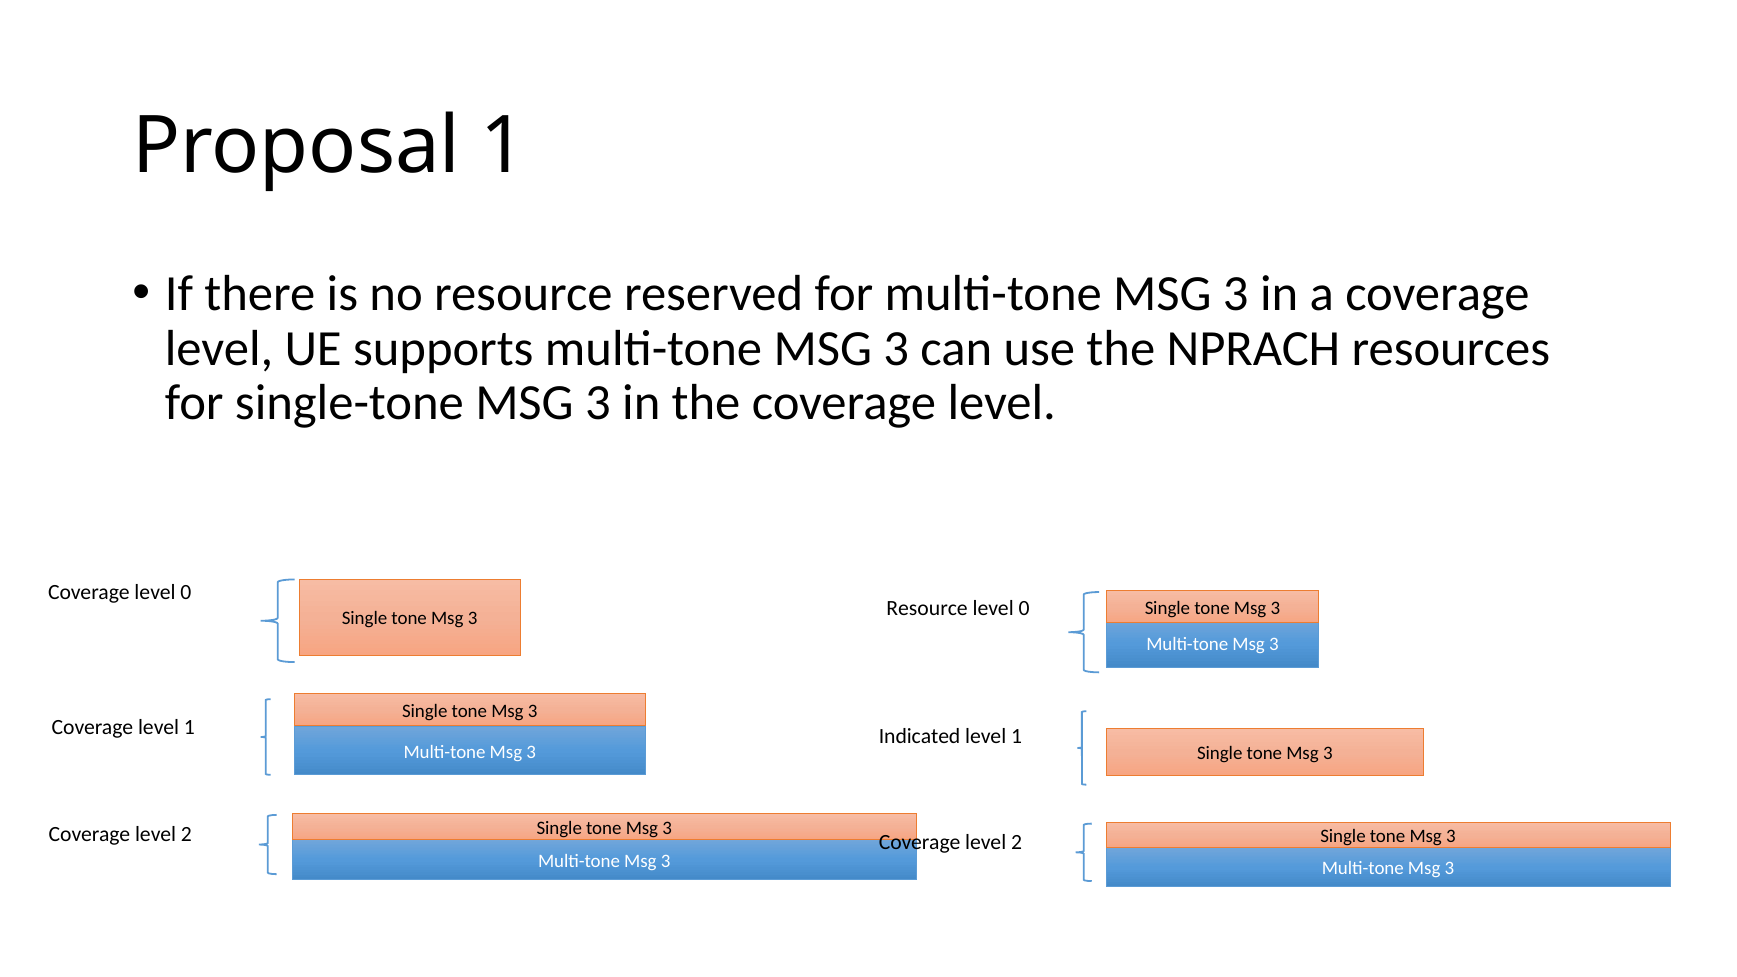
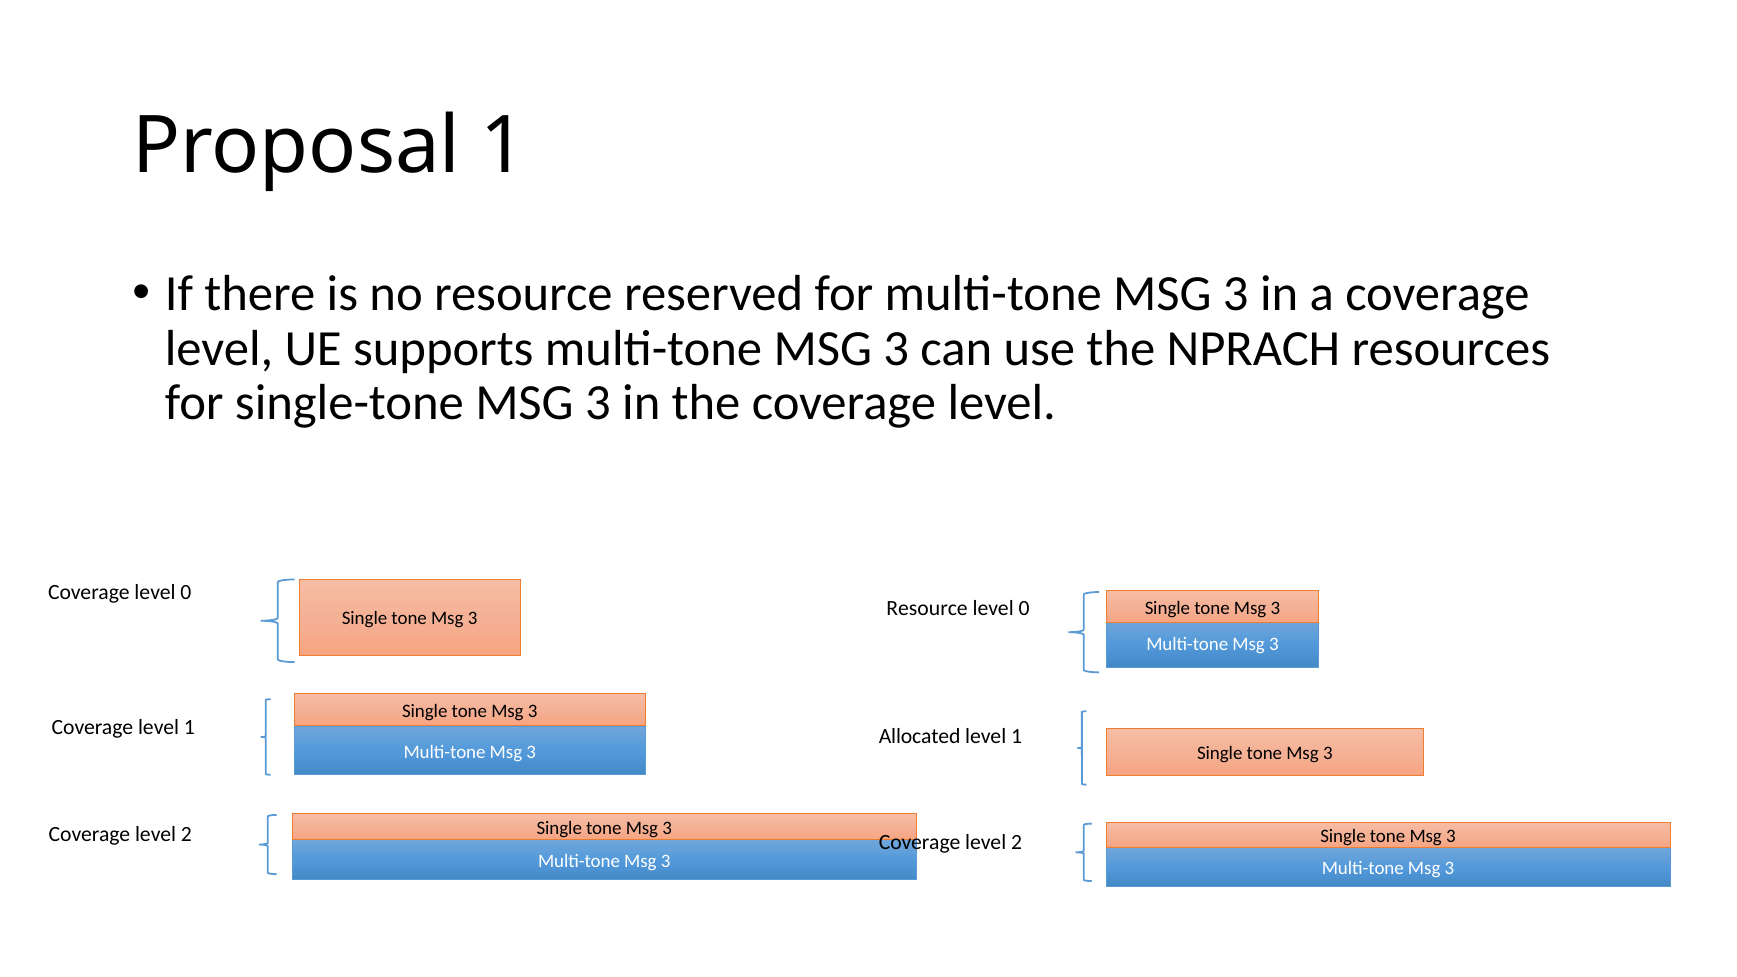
Indicated: Indicated -> Allocated
